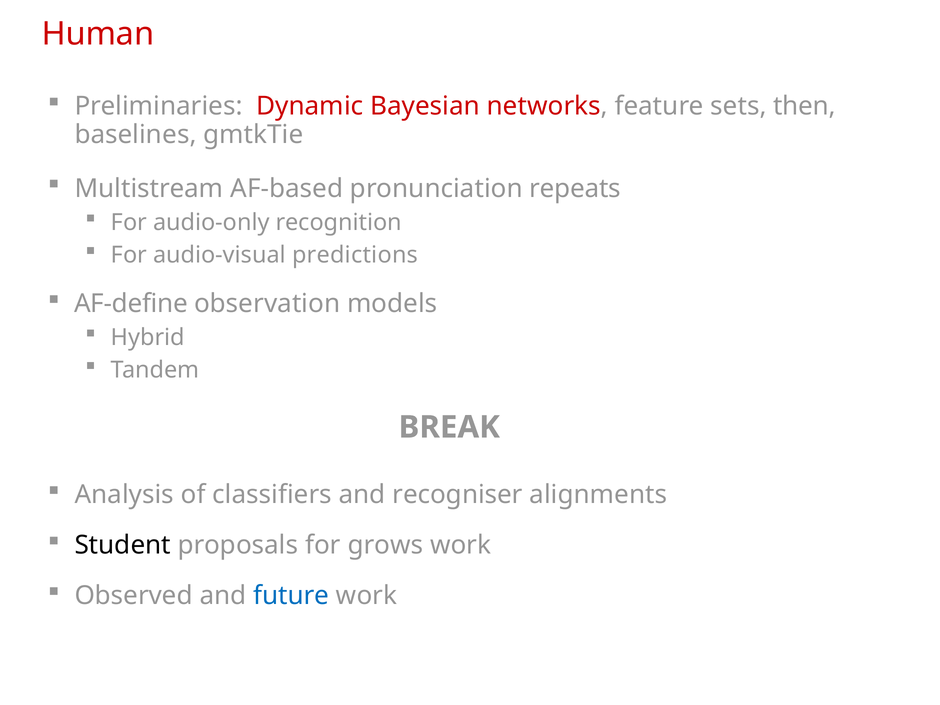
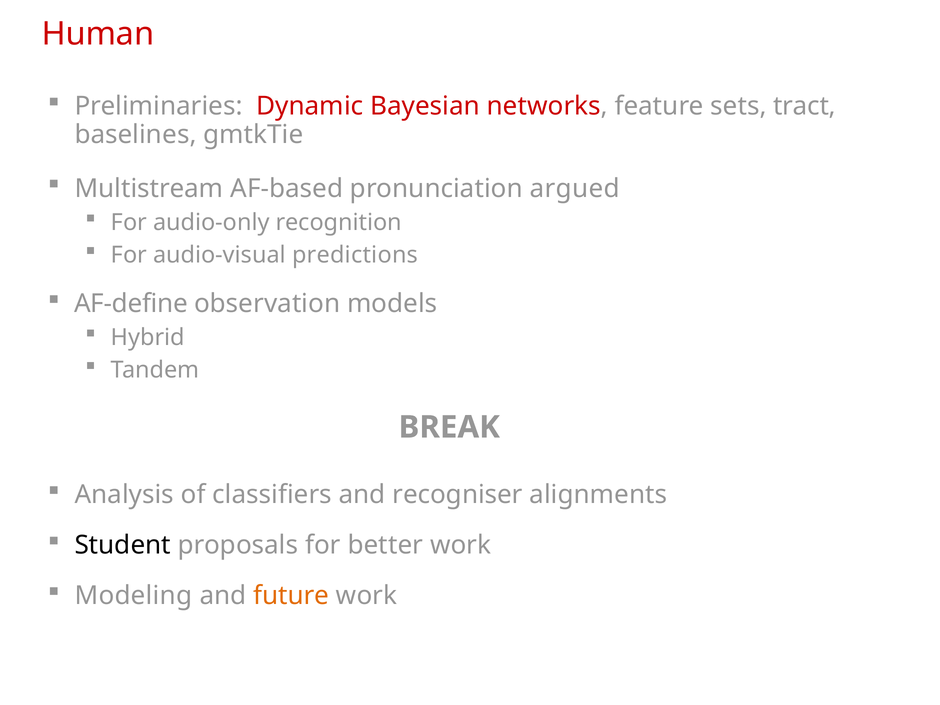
then: then -> tract
repeats: repeats -> argued
grows: grows -> better
Observed: Observed -> Modeling
future colour: blue -> orange
